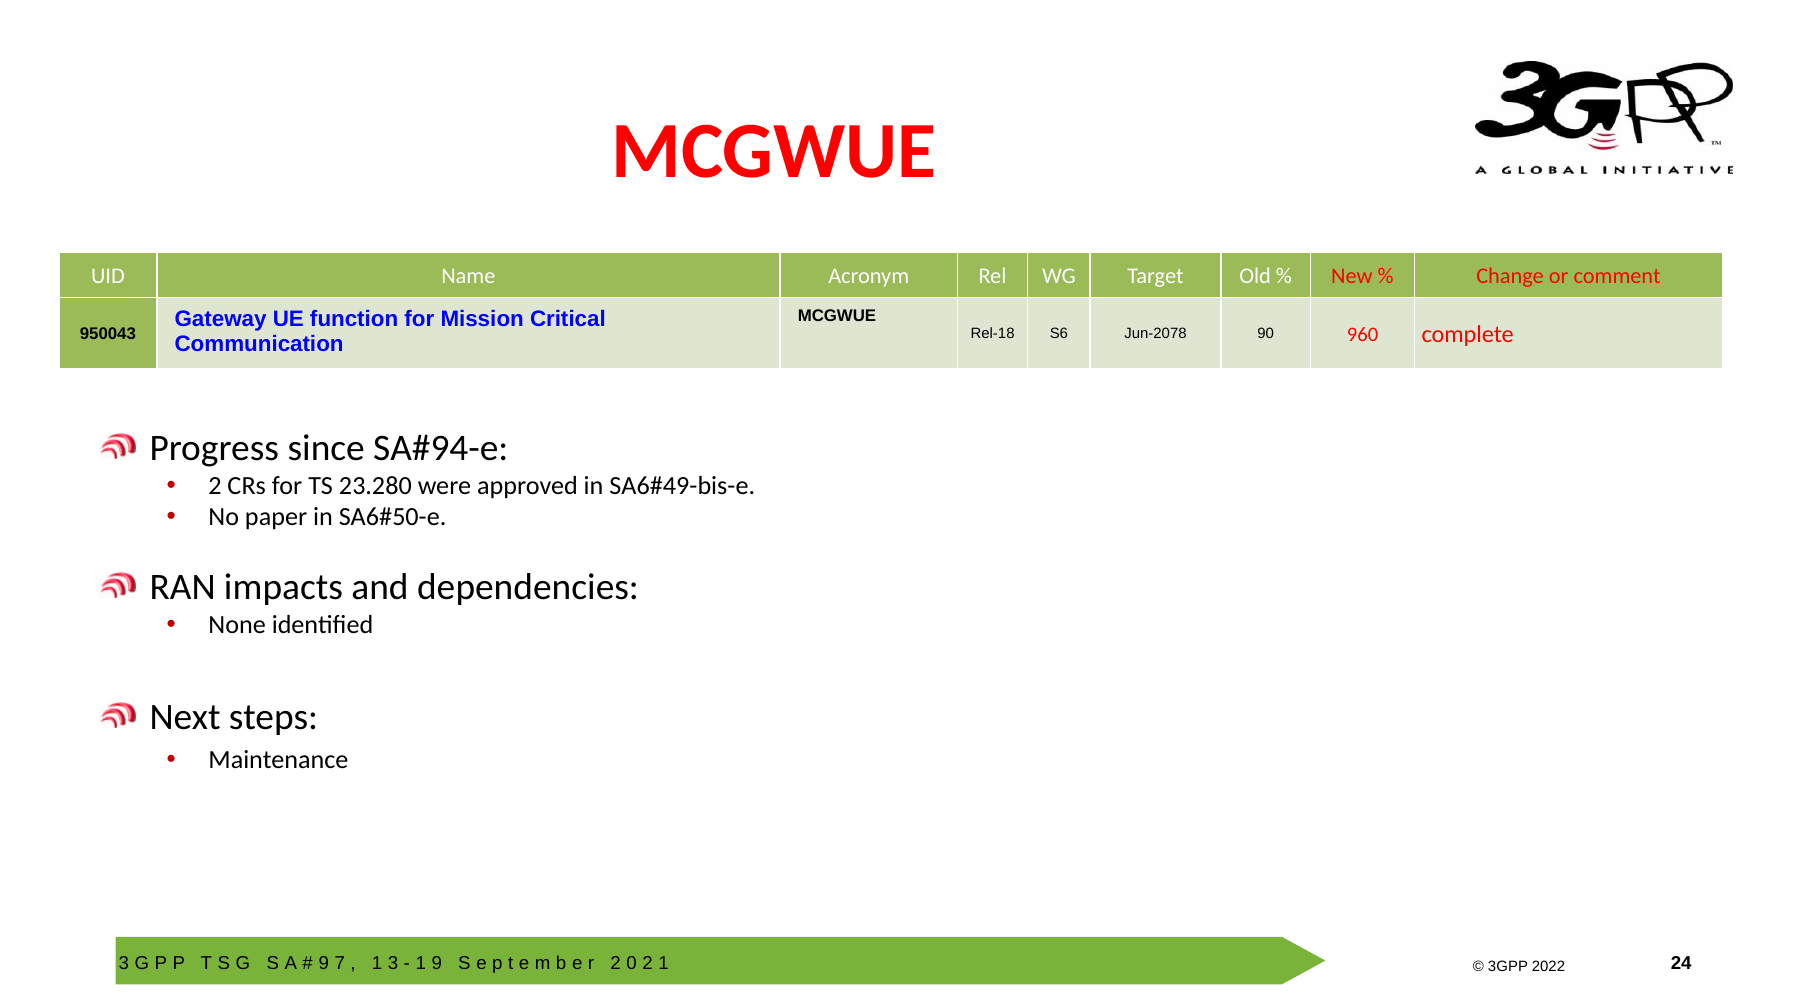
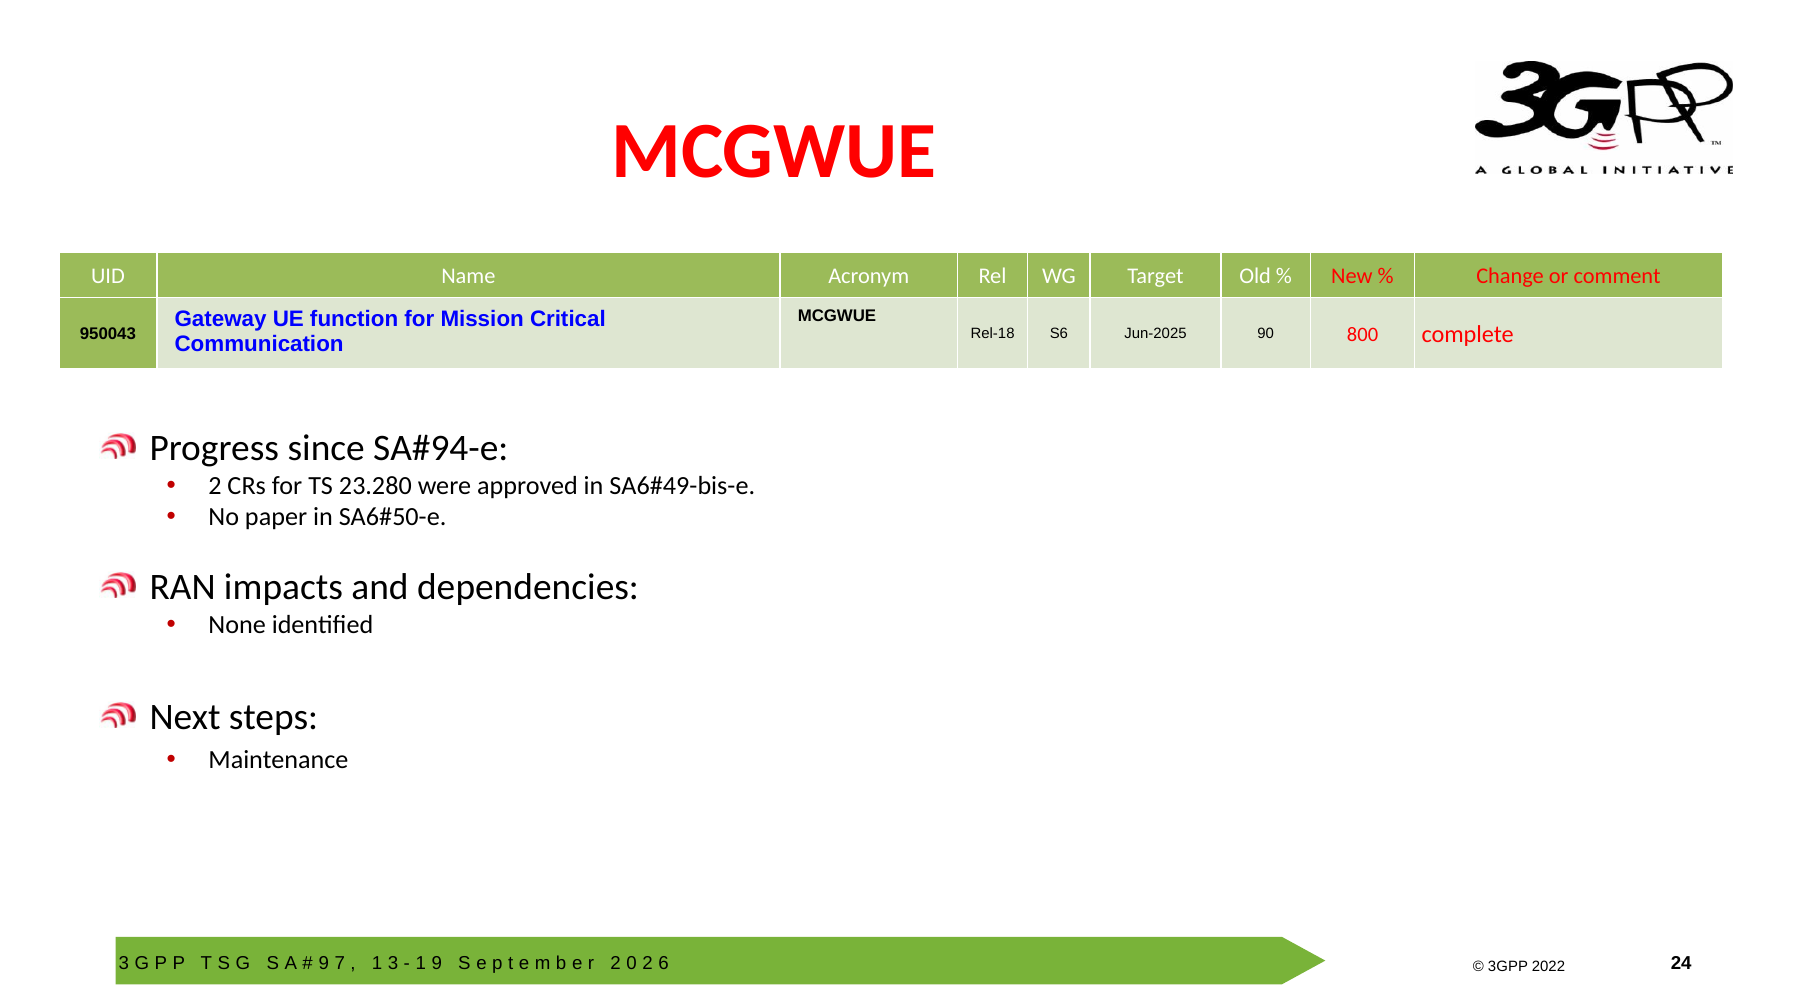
Jun-2078: Jun-2078 -> Jun-2025
960: 960 -> 800
2 1: 1 -> 6
